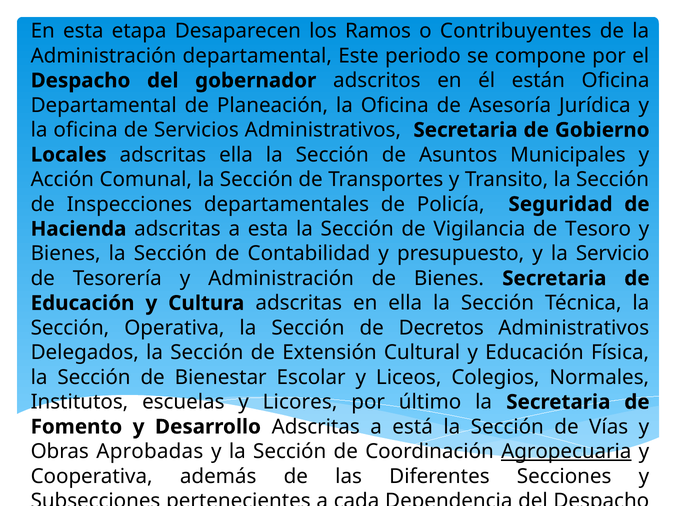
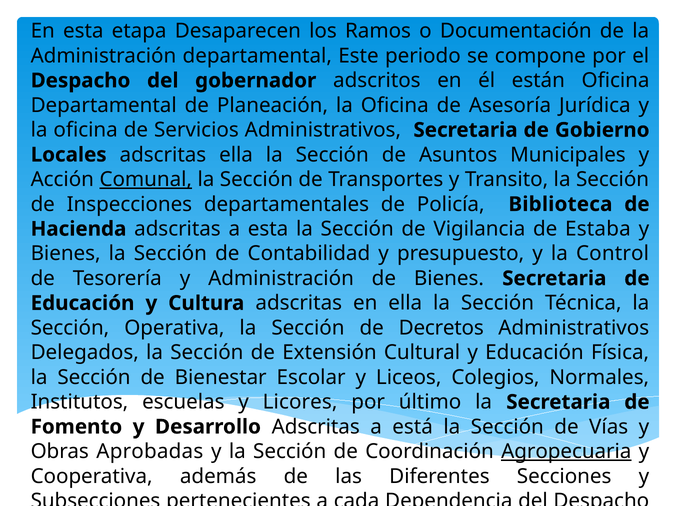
Contribuyentes: Contribuyentes -> Documentación
Comunal underline: none -> present
Seguridad: Seguridad -> Biblioteca
Tesoro: Tesoro -> Estaba
Servicio: Servicio -> Control
